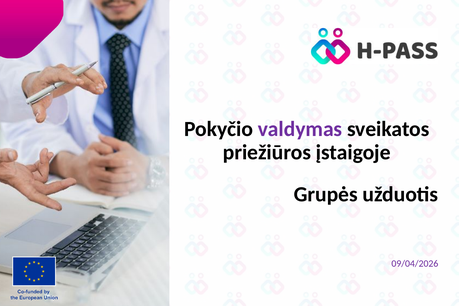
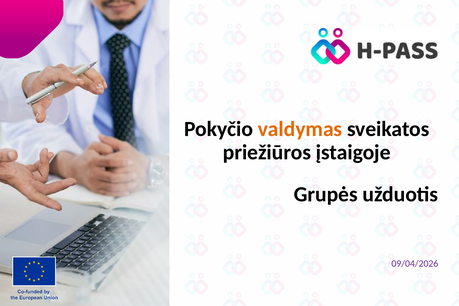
valdymas colour: purple -> orange
